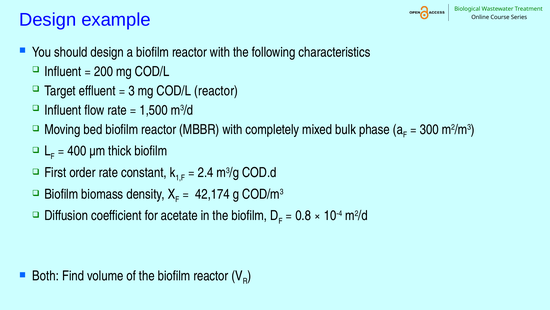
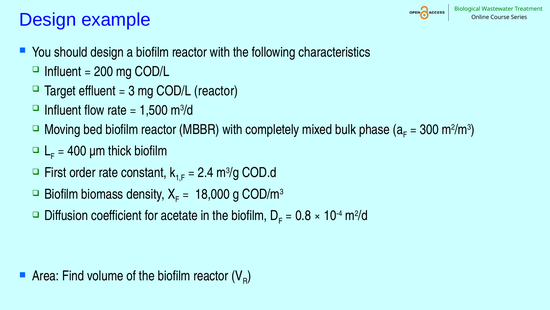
42,174: 42,174 -> 18,000
Both: Both -> Area
